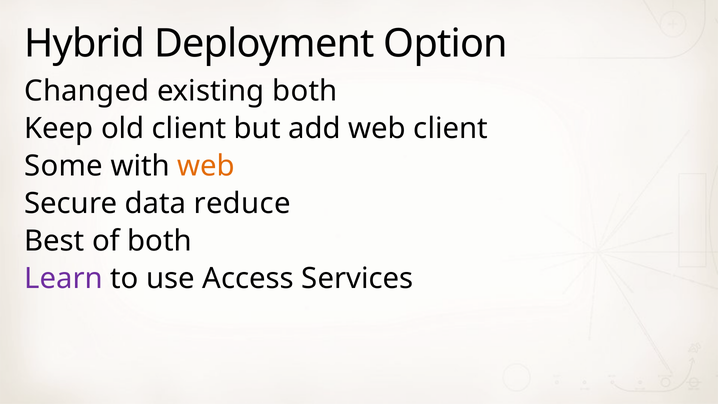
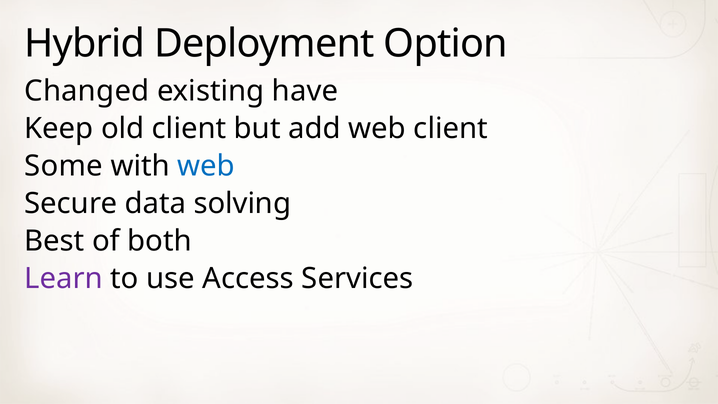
existing both: both -> have
web at (206, 166) colour: orange -> blue
reduce: reduce -> solving
